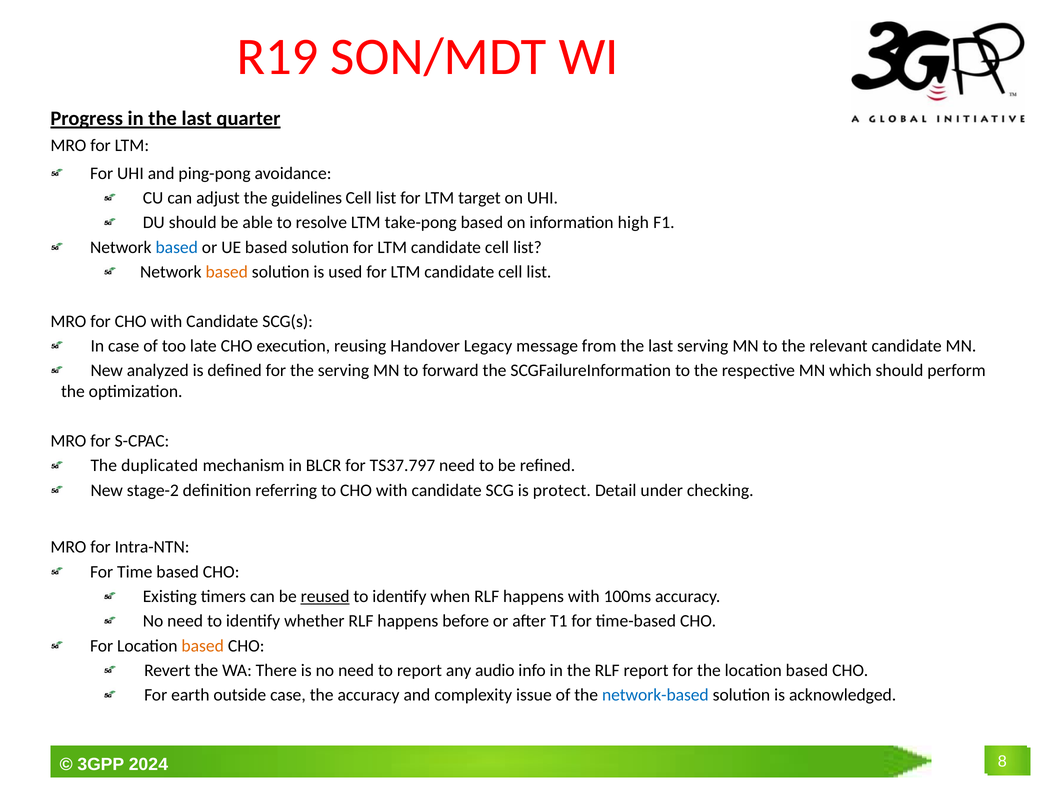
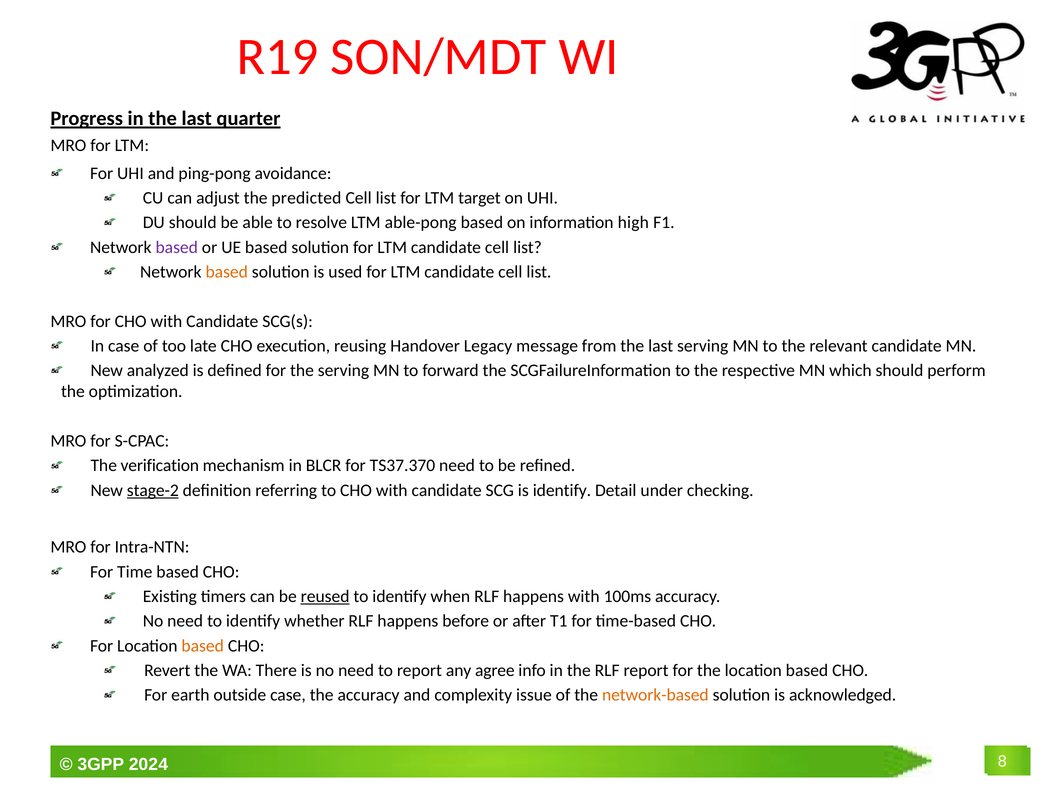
guidelines: guidelines -> predicted
take-pong: take-pong -> able-pong
based at (177, 247) colour: blue -> purple
duplicated: duplicated -> verification
TS37.797: TS37.797 -> TS37.370
stage-2 underline: none -> present
is protect: protect -> identify
audio: audio -> agree
network-based colour: blue -> orange
